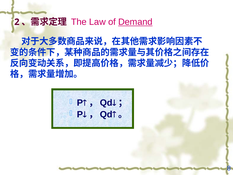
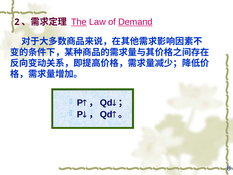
The underline: none -> present
